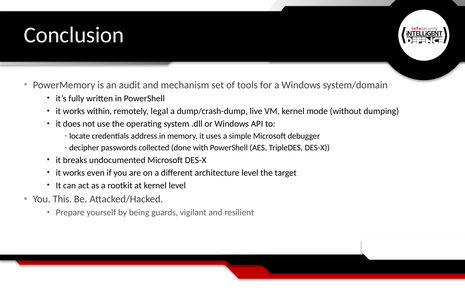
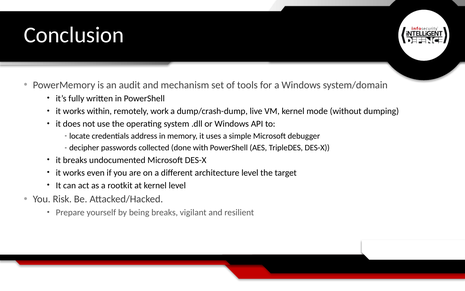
legal: legal -> work
This: This -> Risk
being guards: guards -> breaks
